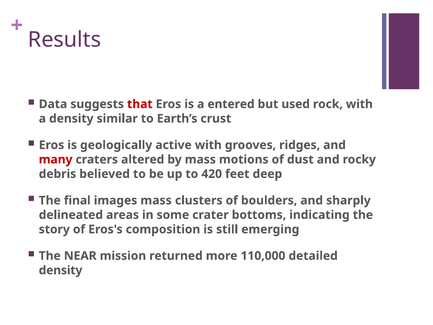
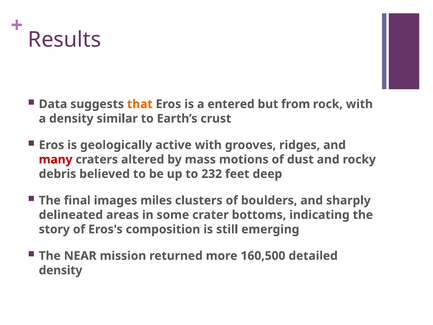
that colour: red -> orange
used: used -> from
420: 420 -> 232
images mass: mass -> miles
110,000: 110,000 -> 160,500
